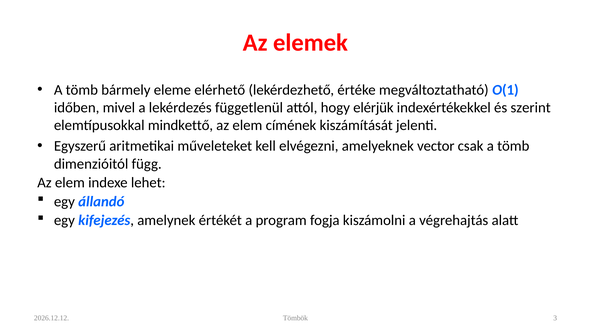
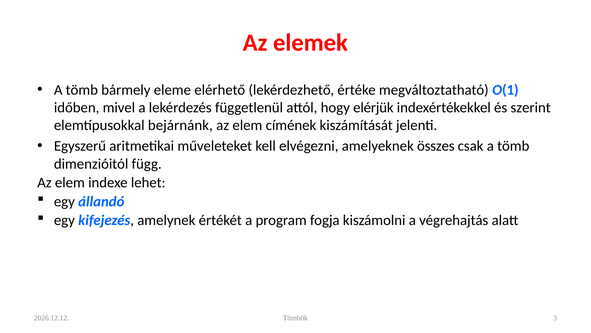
mindkettő: mindkettő -> bejárnánk
vector: vector -> összes
